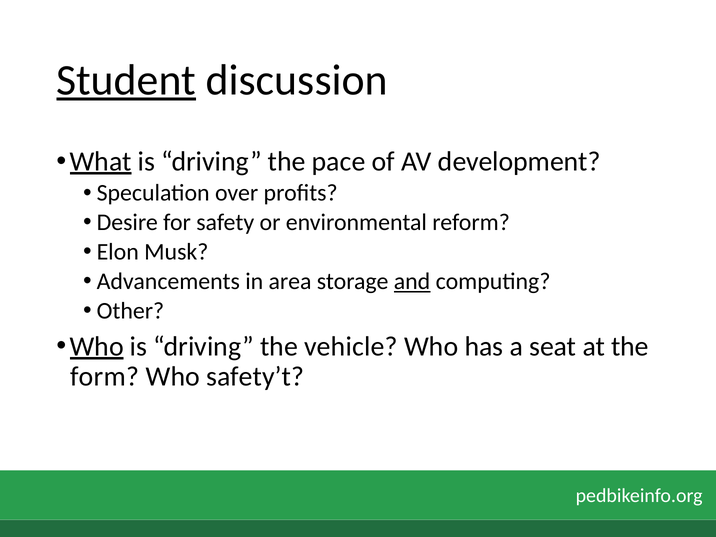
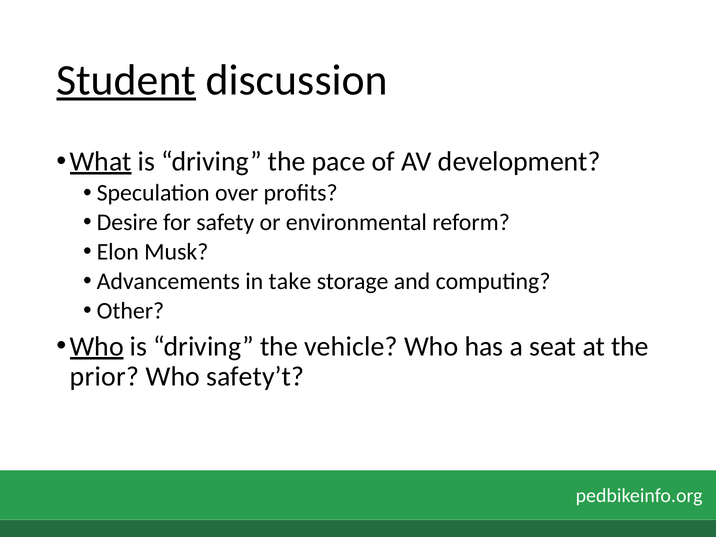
area: area -> take
and underline: present -> none
form: form -> prior
